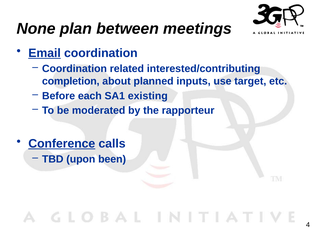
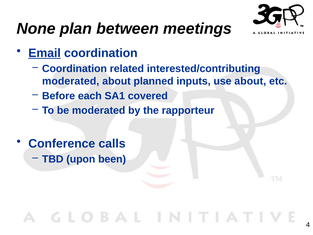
completion at (71, 81): completion -> moderated
use target: target -> about
existing: existing -> covered
Conference underline: present -> none
